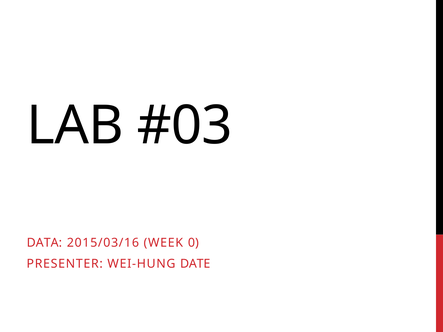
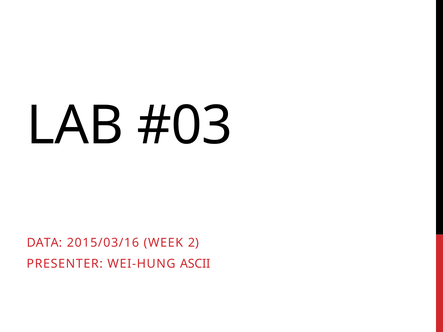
0: 0 -> 2
DATE: DATE -> ASCII
